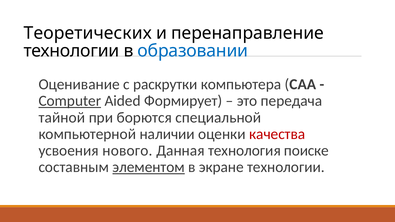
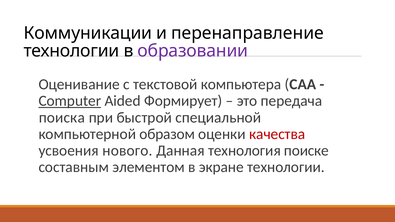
Теоретических: Теоретических -> Коммуникации
образовании colour: blue -> purple
раскрутки: раскрутки -> текстовой
тайной: тайной -> поиска
борются: борются -> быстрой
наличии: наличии -> образом
элементом underline: present -> none
